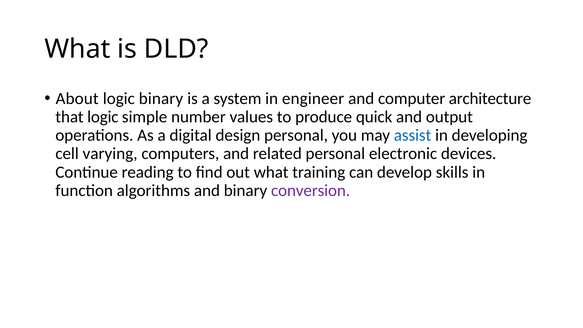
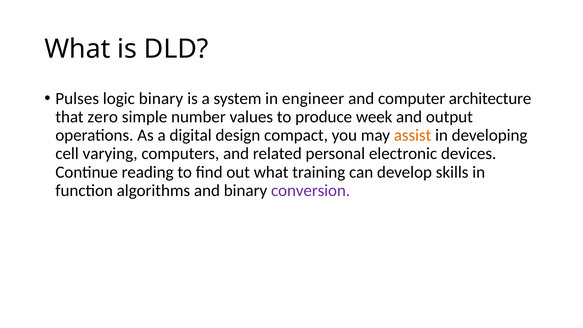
About: About -> Pulses
that logic: logic -> zero
quick: quick -> week
design personal: personal -> compact
assist colour: blue -> orange
